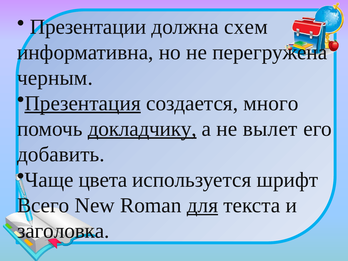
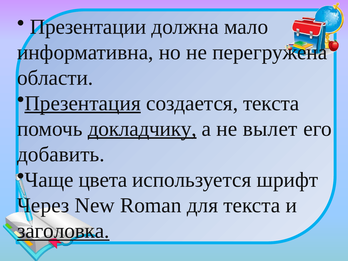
схем: схем -> мало
черным: черным -> области
создается много: много -> текста
Всего: Всего -> Через
для underline: present -> none
заголовка underline: none -> present
